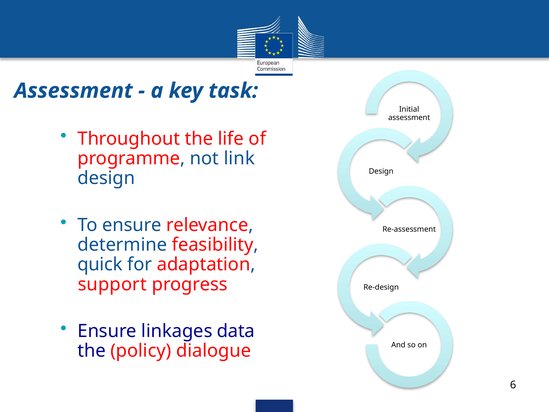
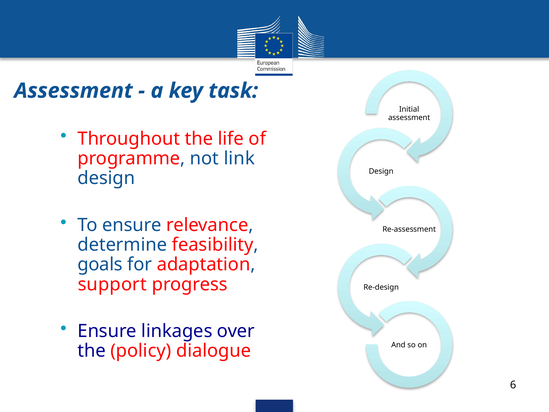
quick: quick -> goals
data: data -> over
